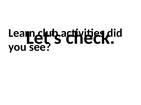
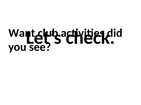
Learn: Learn -> Want
